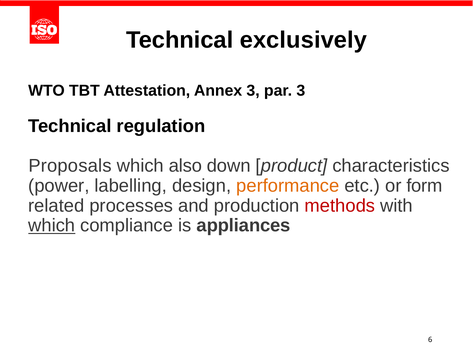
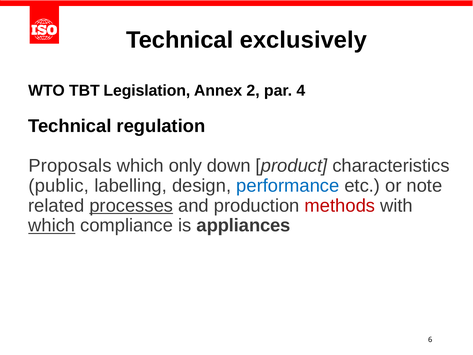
Attestation: Attestation -> Legislation
Annex 3: 3 -> 2
par 3: 3 -> 4
also: also -> only
power: power -> public
performance colour: orange -> blue
form: form -> note
processes underline: none -> present
